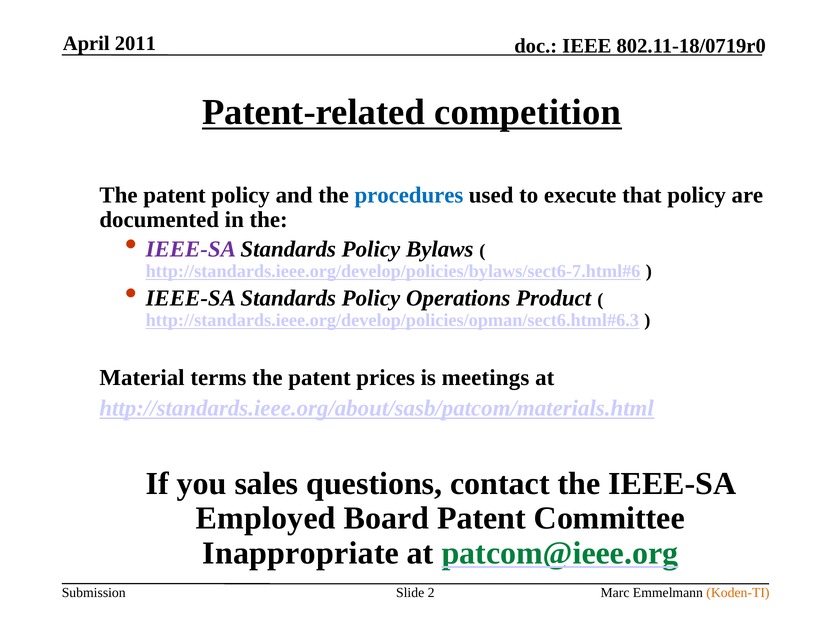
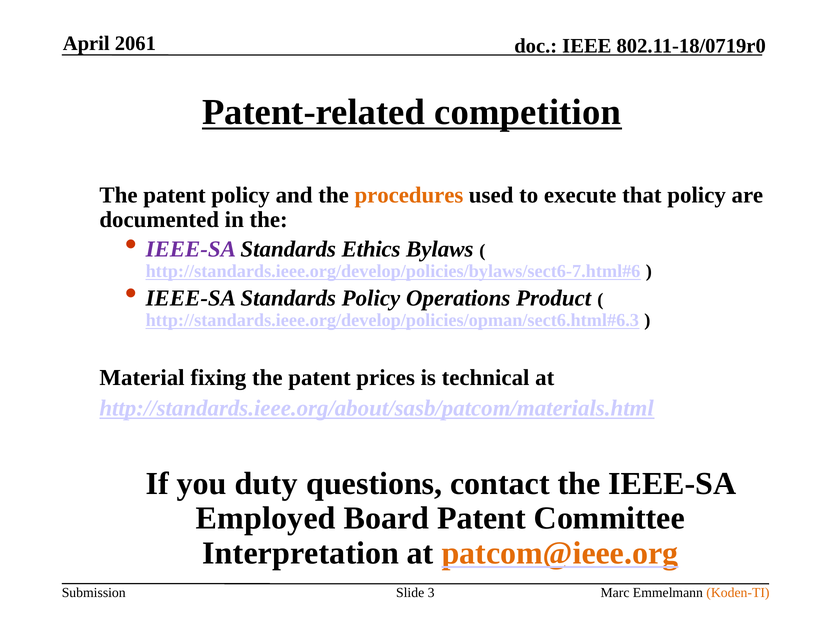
2011: 2011 -> 2061
procedures colour: blue -> orange
Policy at (371, 249): Policy -> Ethics
terms: terms -> fixing
meetings: meetings -> technical
sales: sales -> duty
Inappropriate: Inappropriate -> Interpretation
patcom@ieee.org colour: green -> orange
2: 2 -> 3
